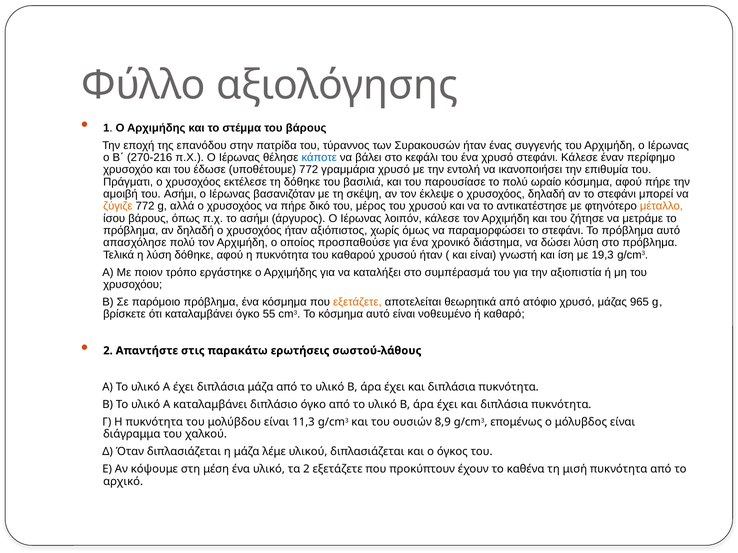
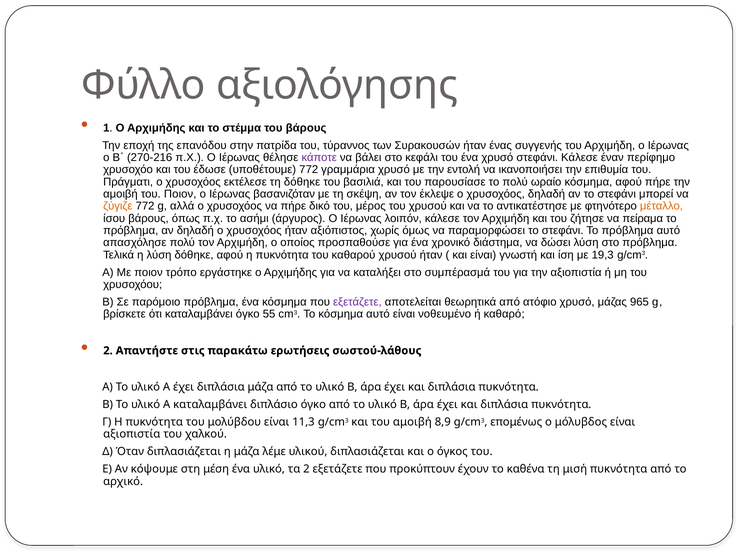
κάποτε colour: blue -> purple
του Ασήμι: Ασήμι -> Ποιον
μετράμε: μετράμε -> πείραμα
εξετάζετε at (357, 302) colour: orange -> purple
του ουσιών: ουσιών -> αμοιβή
διάγραμμα at (132, 435): διάγραμμα -> αξιοπιστία
